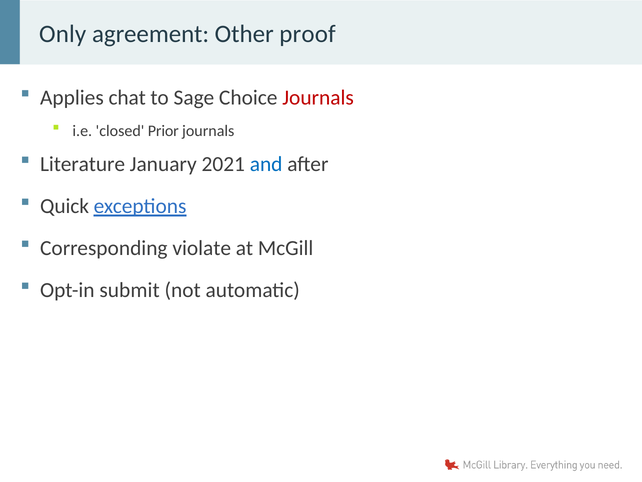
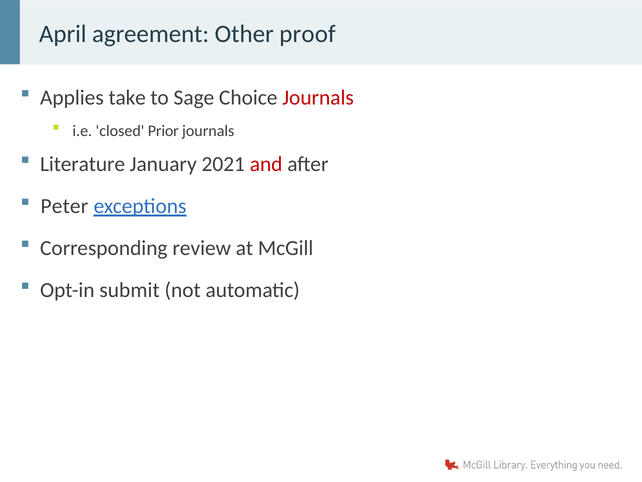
Only: Only -> April
chat: chat -> take
and colour: blue -> red
Quick: Quick -> Peter
violate: violate -> review
